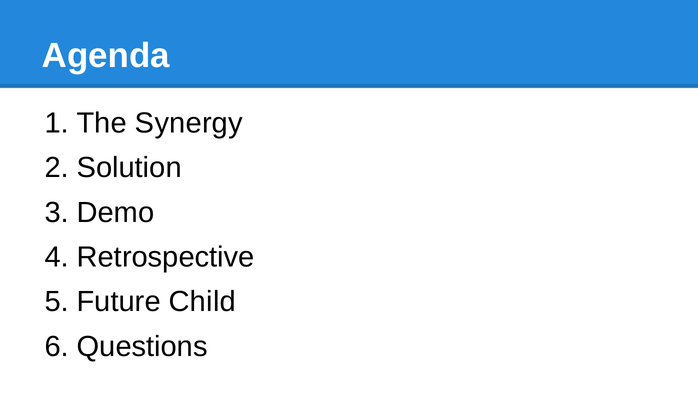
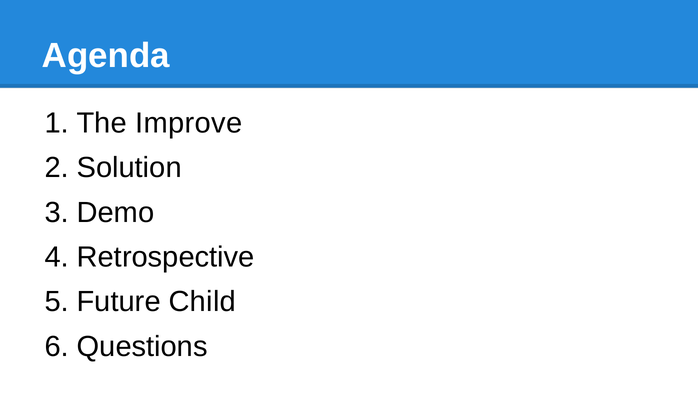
Synergy: Synergy -> Improve
